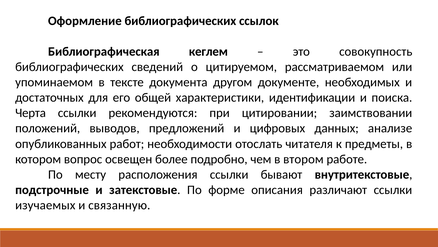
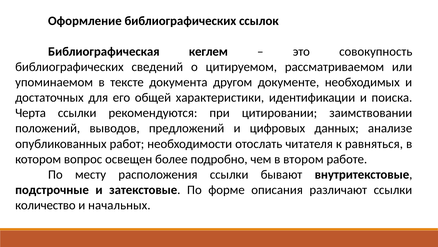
предметы: предметы -> равняться
изучаемых: изучаемых -> количество
связанную: связанную -> начальных
